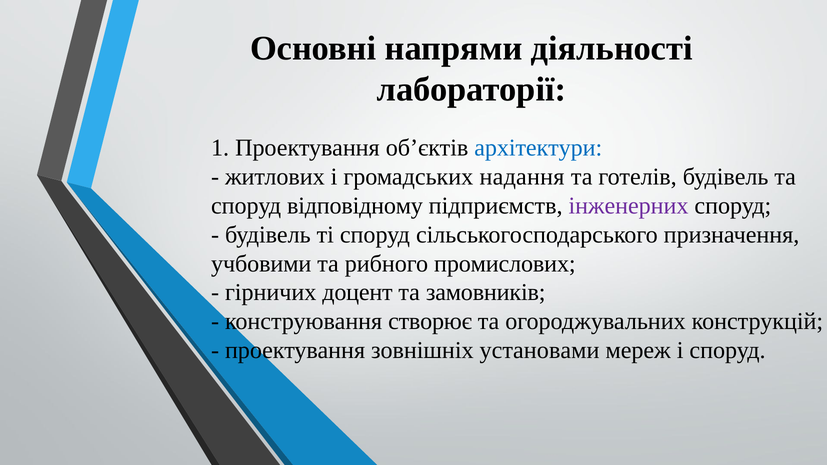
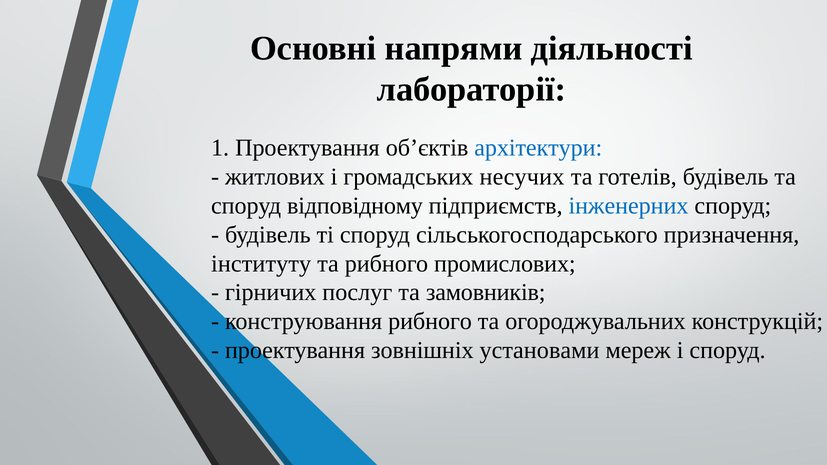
надання: надання -> несучих
інженерних colour: purple -> blue
учбовими: учбовими -> інституту
доцент: доцент -> послуг
конструювання створює: створює -> рибного
